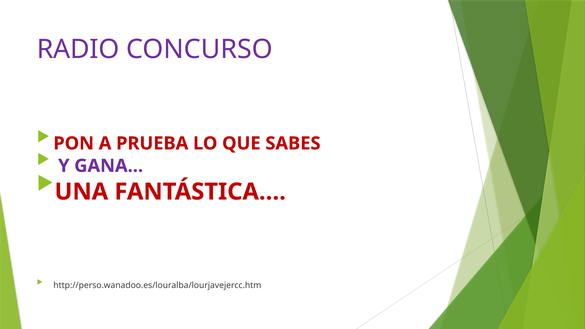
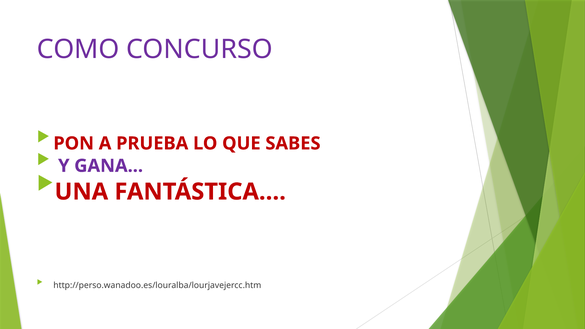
RADIO: RADIO -> COMO
